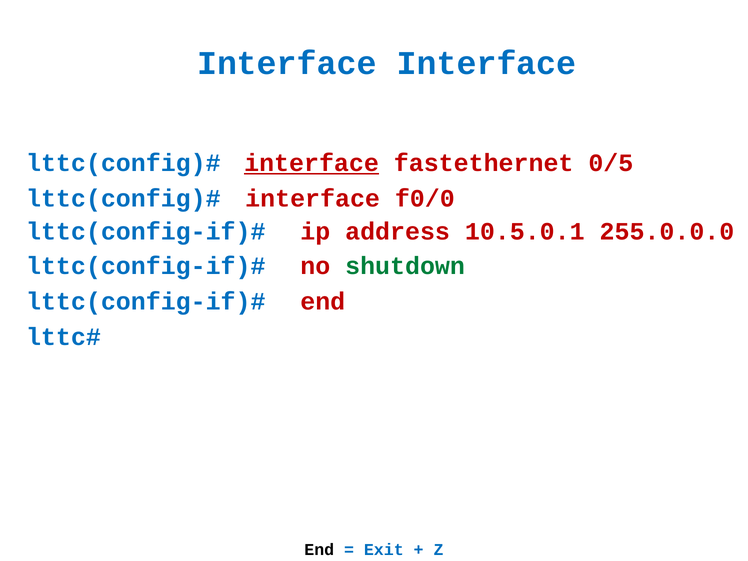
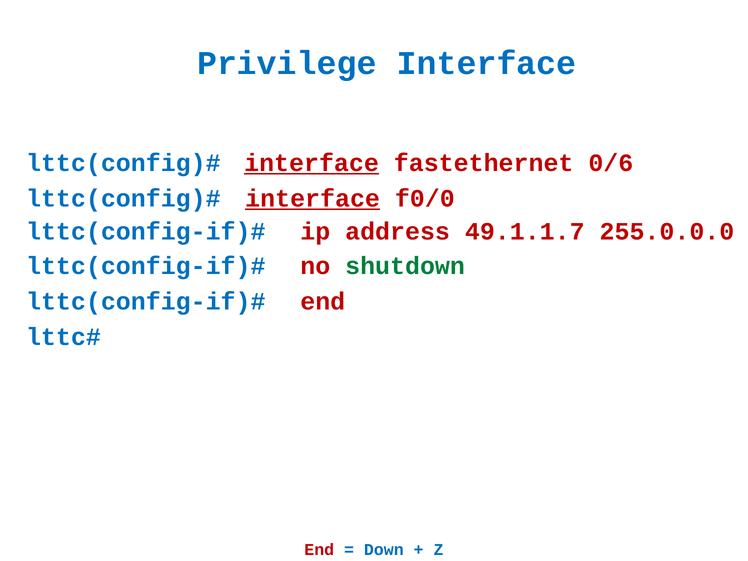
Interface at (287, 63): Interface -> Privilege
0/5: 0/5 -> 0/6
interface at (313, 199) underline: none -> present
10.5.0.1: 10.5.0.1 -> 49.1.1.7
End at (319, 550) colour: black -> red
Exit: Exit -> Down
